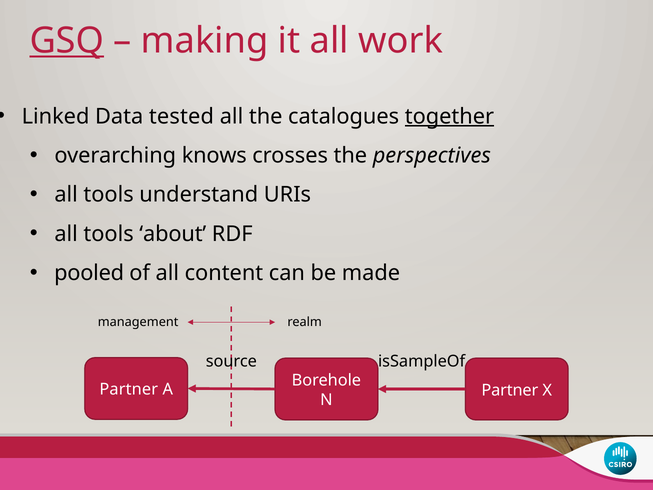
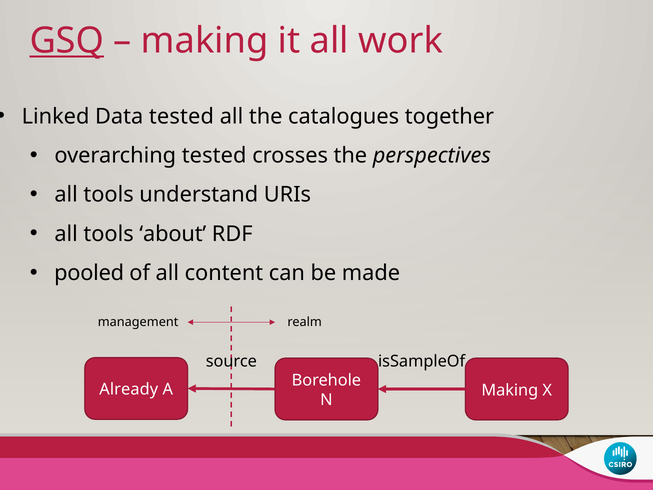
together underline: present -> none
overarching knows: knows -> tested
Partner at (129, 389): Partner -> Already
Partner at (510, 390): Partner -> Making
